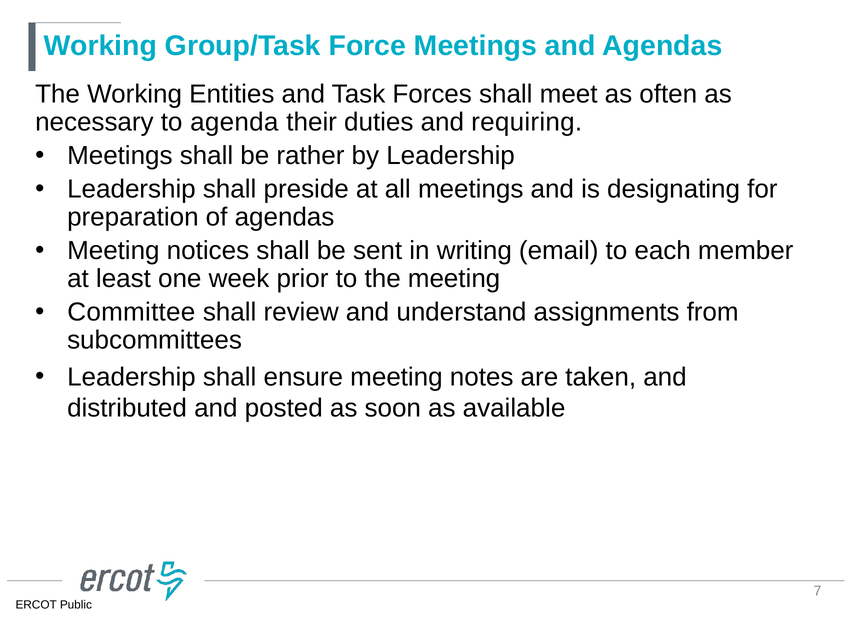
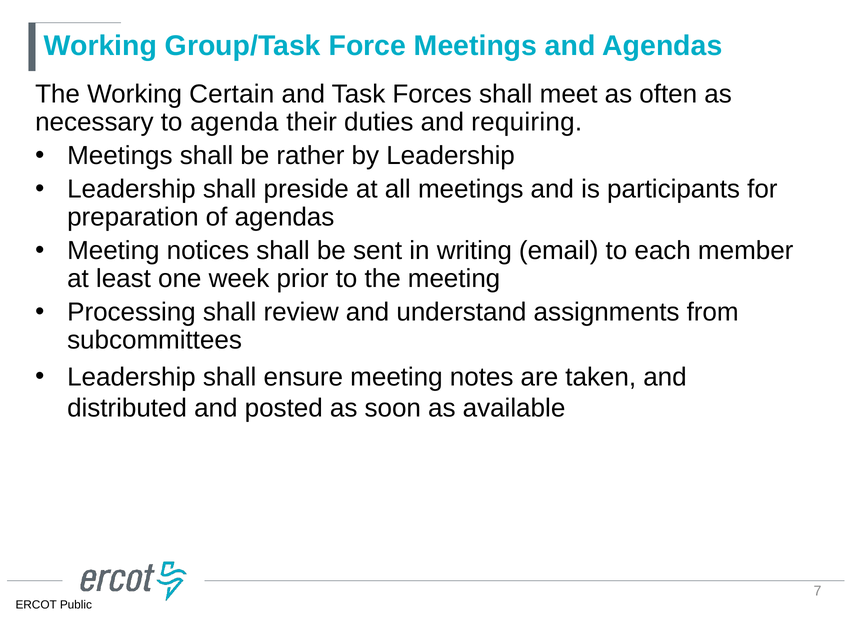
Entities: Entities -> Certain
designating: designating -> participants
Committee: Committee -> Processing
